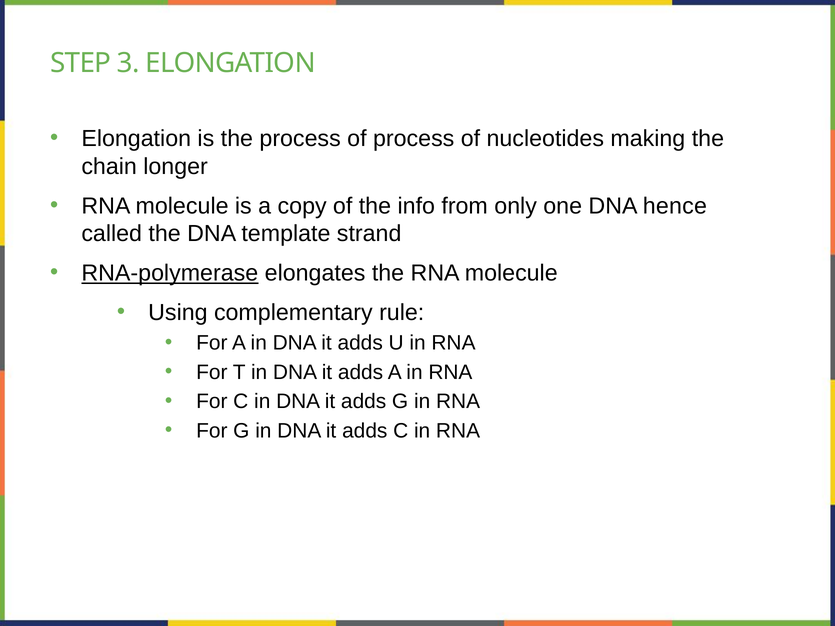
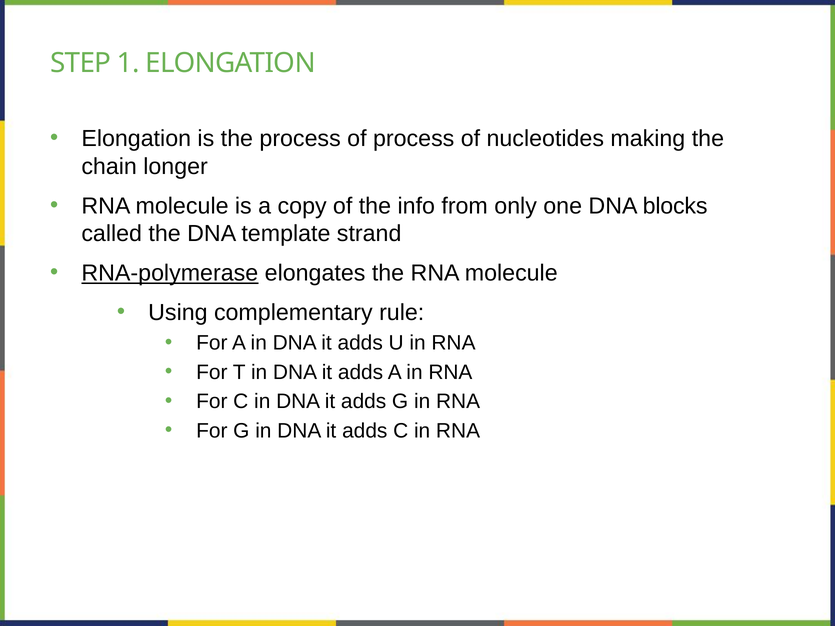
3: 3 -> 1
hence: hence -> blocks
